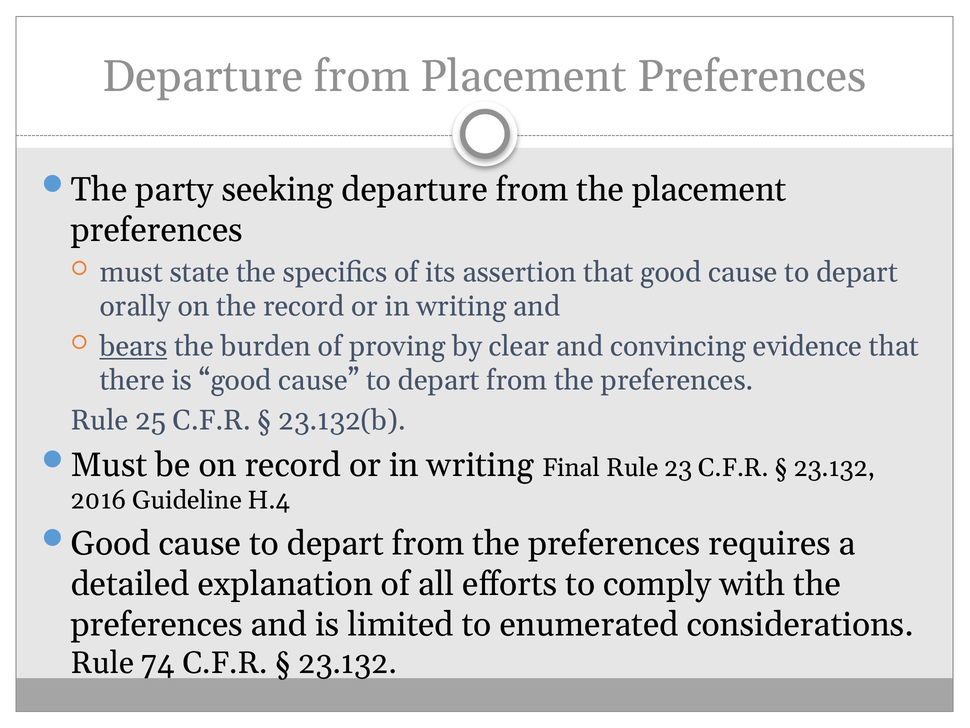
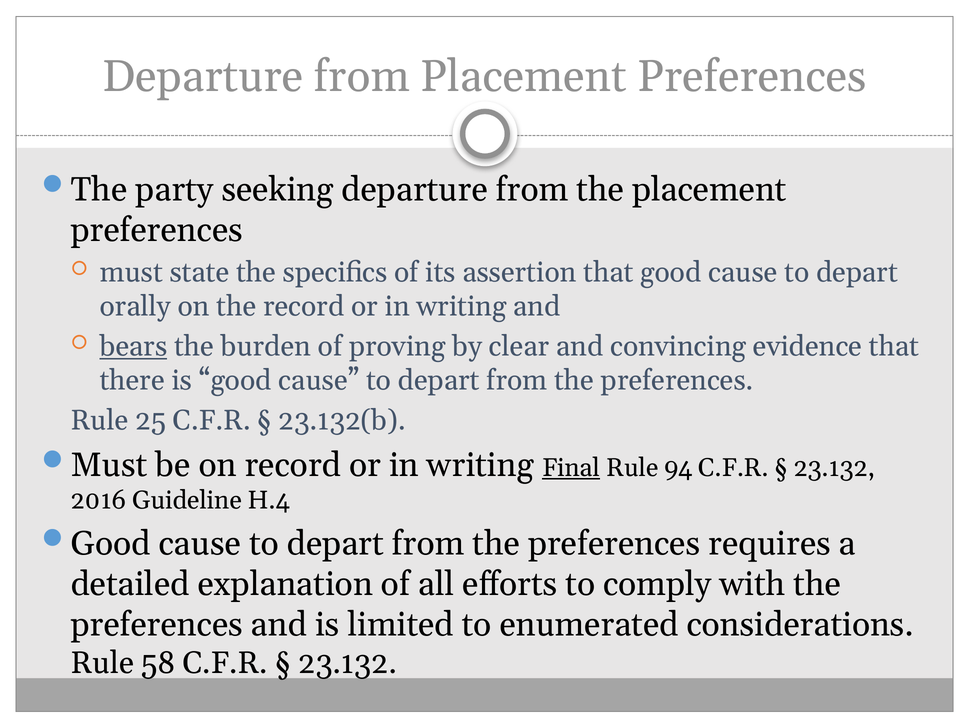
Final underline: none -> present
23: 23 -> 94
74: 74 -> 58
